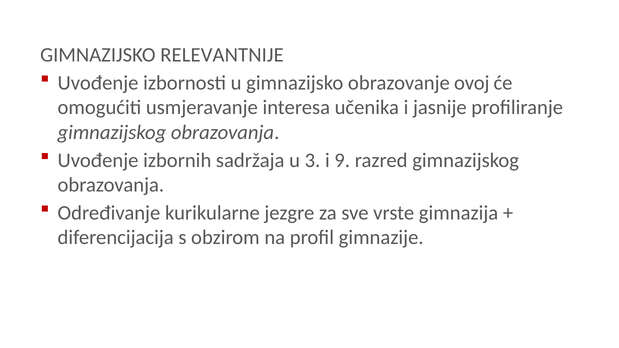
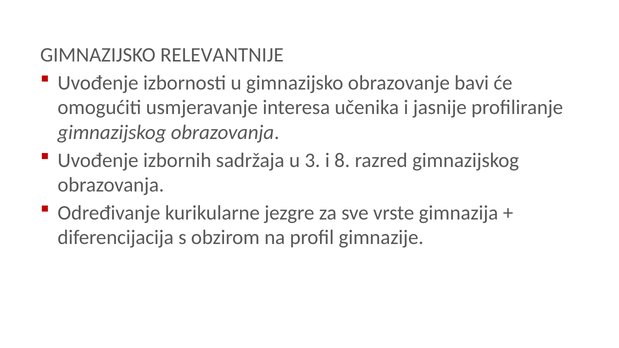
ovoj: ovoj -> bavi
9: 9 -> 8
